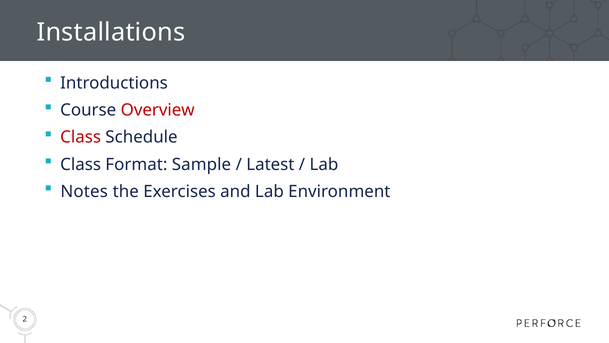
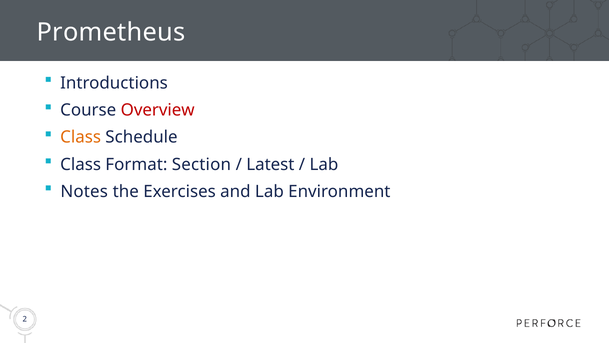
Installations: Installations -> Prometheus
Class at (81, 137) colour: red -> orange
Sample: Sample -> Section
